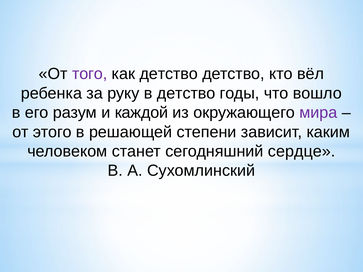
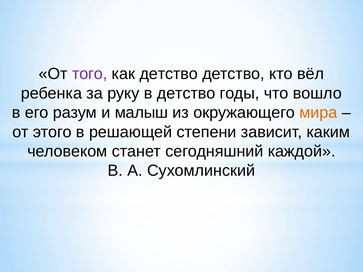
каждой: каждой -> малыш
мира colour: purple -> orange
сердце: сердце -> каждой
